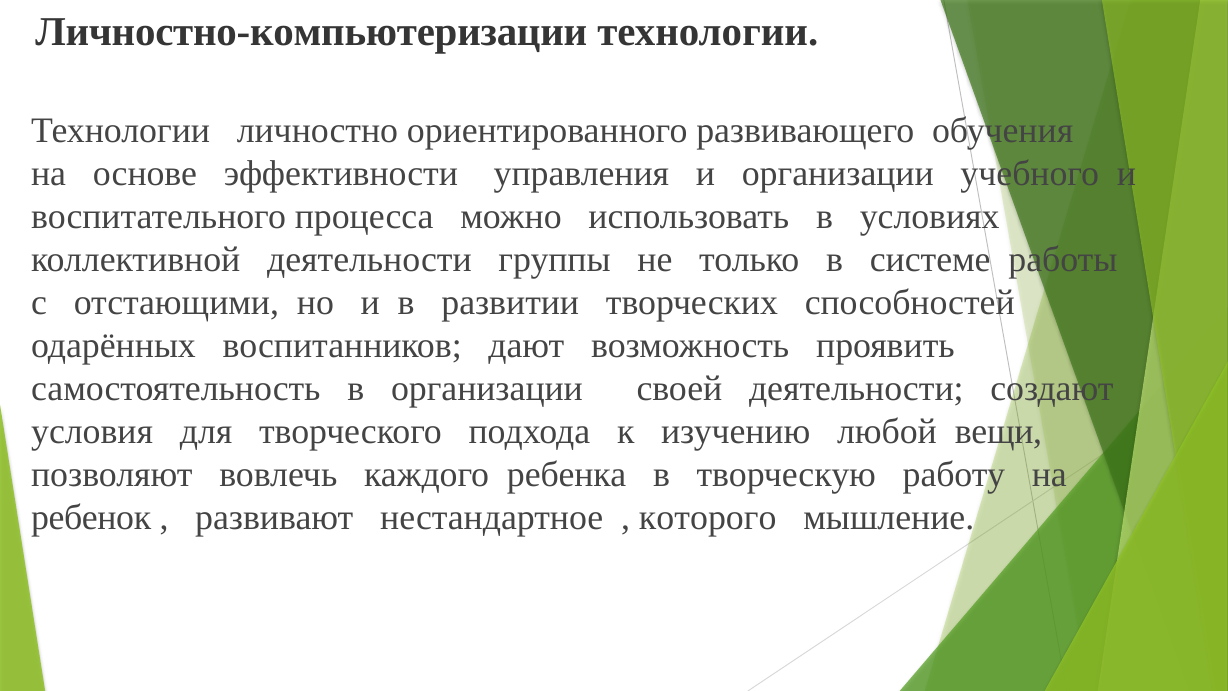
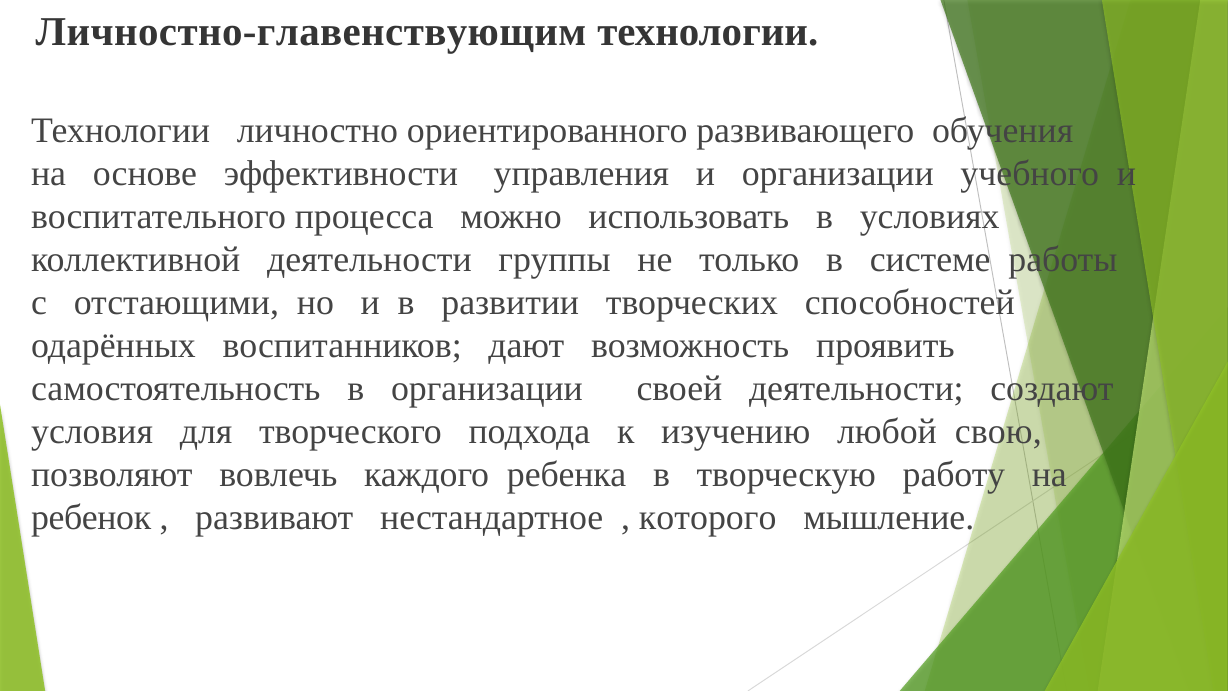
Личностно-компьютеризации: Личностно-компьютеризации -> Личностно-главенствующим
вещи: вещи -> свою
